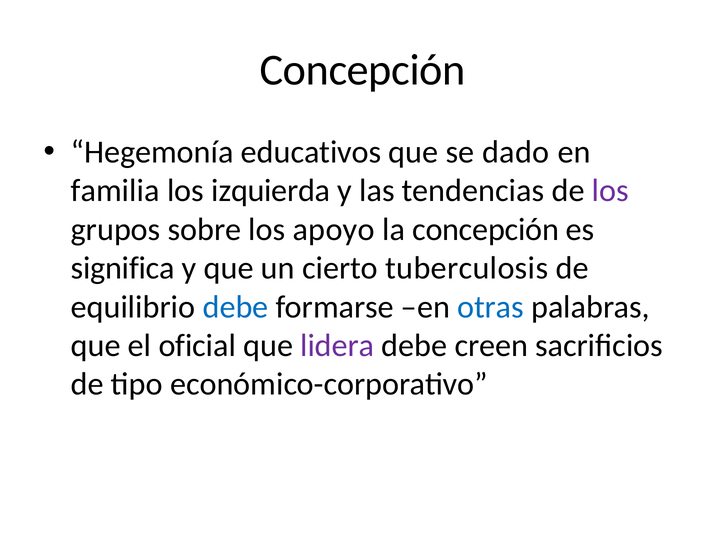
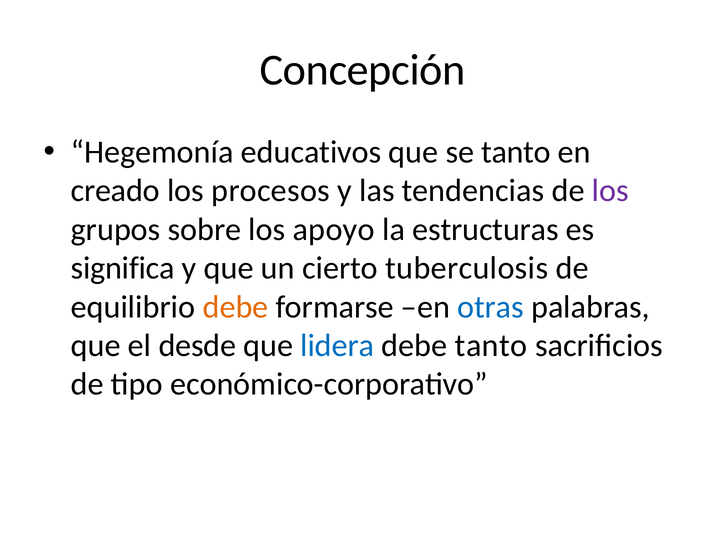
se dado: dado -> tanto
familia: familia -> creado
izquierda: izquierda -> procesos
la concepción: concepción -> estructuras
debe at (236, 307) colour: blue -> orange
oficial: oficial -> desde
lidera colour: purple -> blue
debe creen: creen -> tanto
